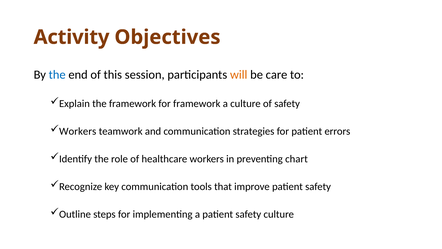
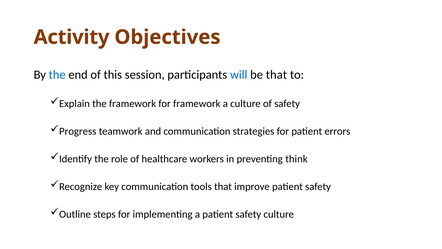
will colour: orange -> blue
be care: care -> that
Workers at (78, 131): Workers -> Progress
chart: chart -> think
